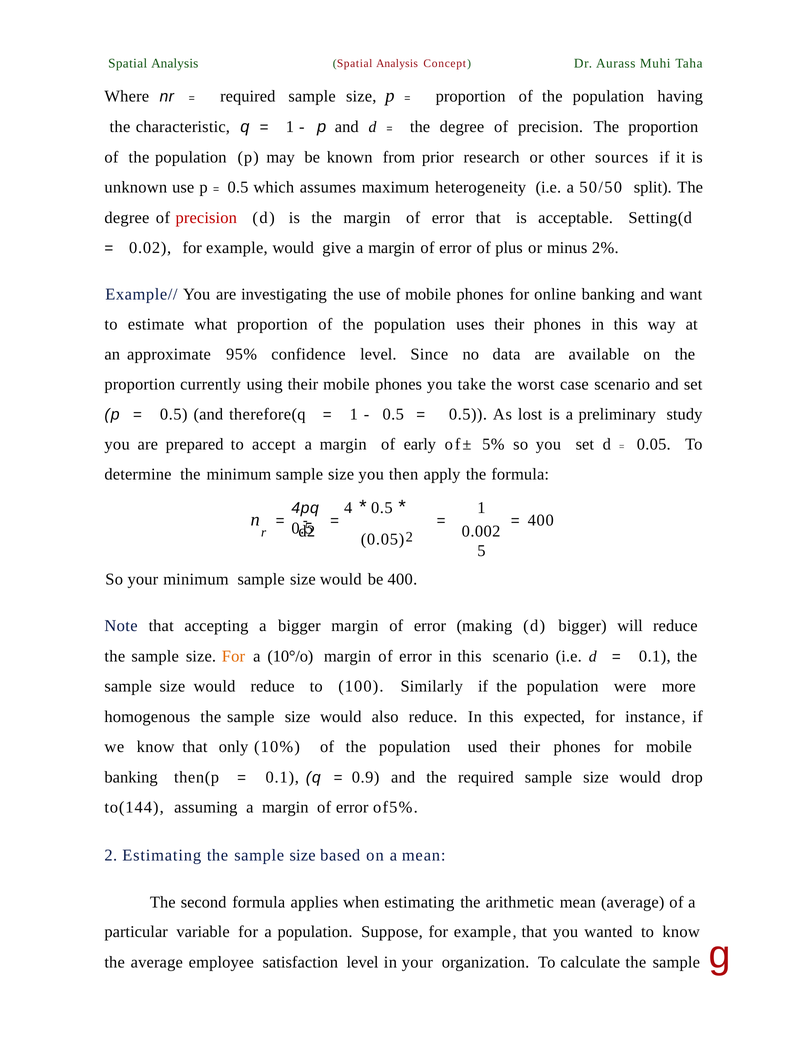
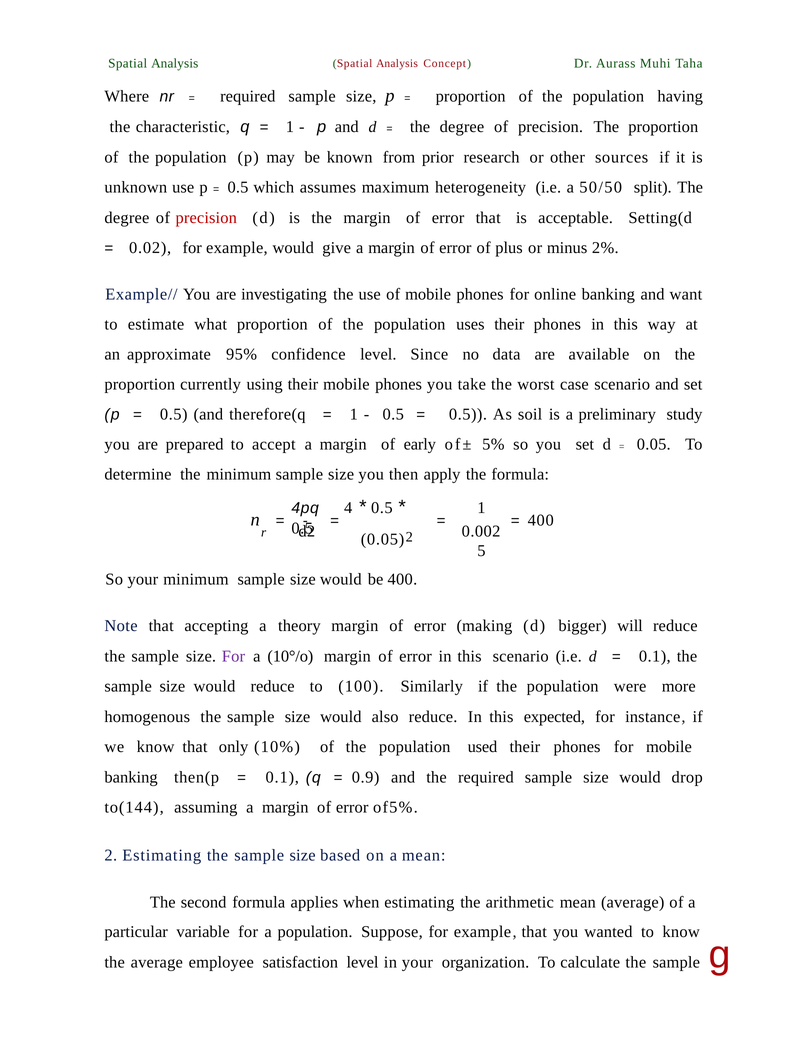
lost: lost -> soil
a bigger: bigger -> theory
For at (233, 656) colour: orange -> purple
